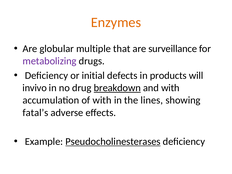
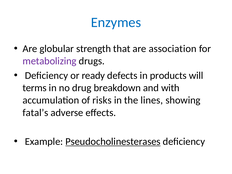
Enzymes colour: orange -> blue
multiple: multiple -> strength
surveillance: surveillance -> association
initial: initial -> ready
invivo: invivo -> terms
breakdown underline: present -> none
of with: with -> risks
